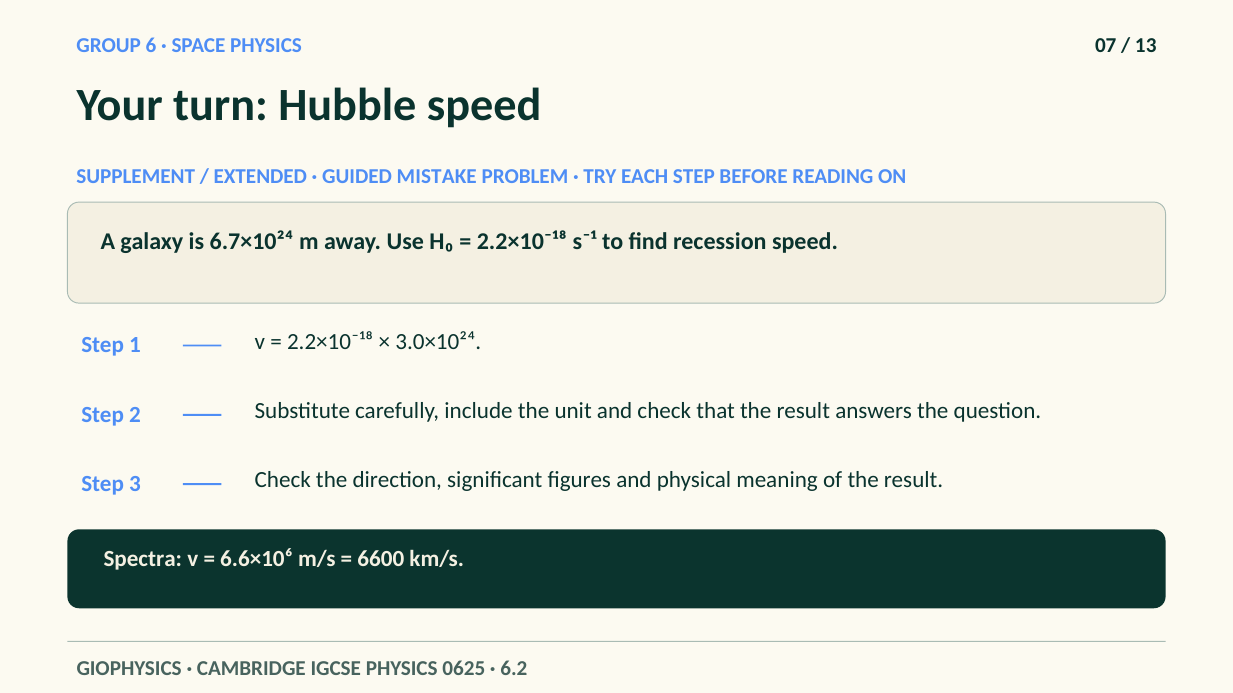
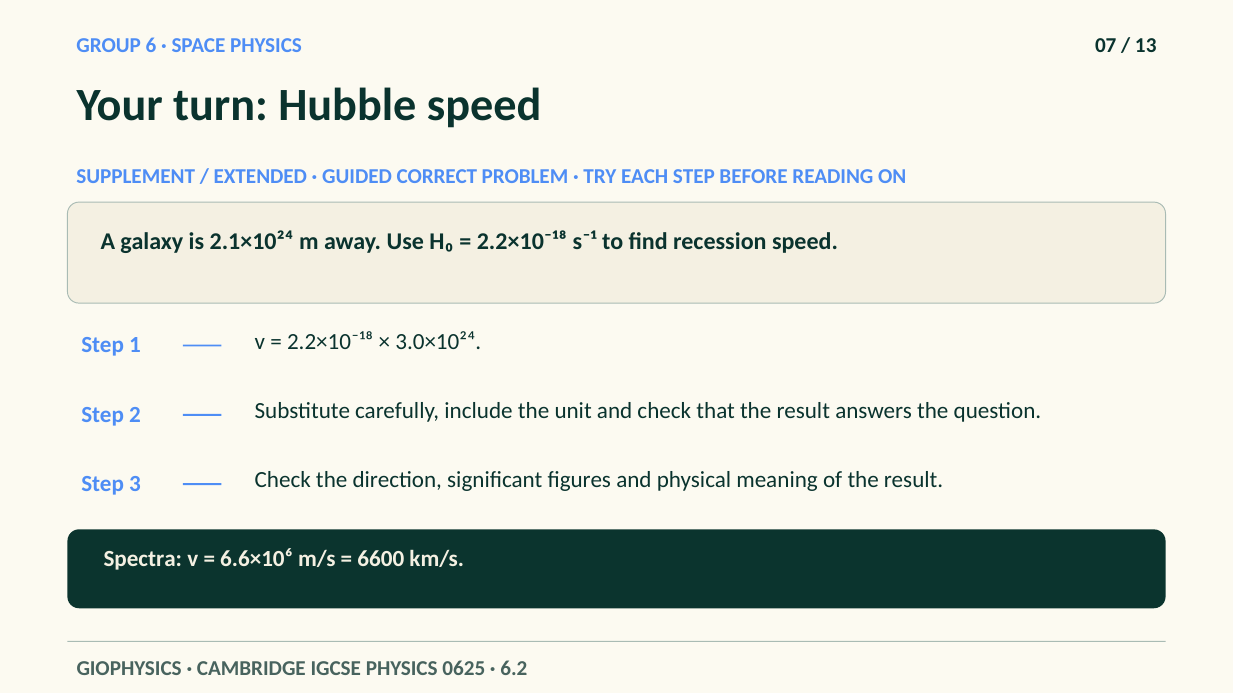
MISTAKE: MISTAKE -> CORRECT
6.7×10²⁴: 6.7×10²⁴ -> 2.1×10²⁴
